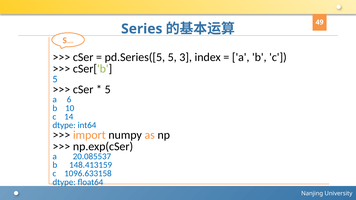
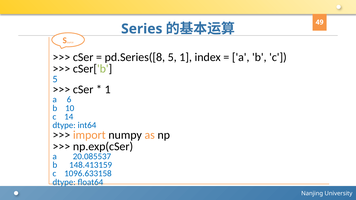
pd.Series([5: pd.Series([5 -> pd.Series([8
5 3: 3 -> 1
5 at (108, 90): 5 -> 1
